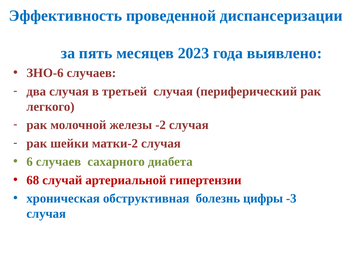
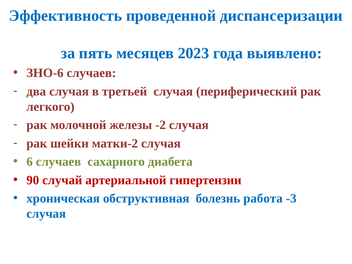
68: 68 -> 90
цифры: цифры -> работа
